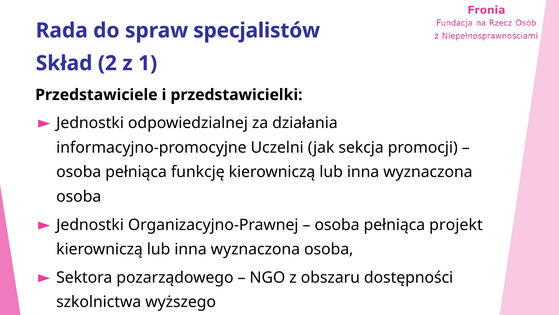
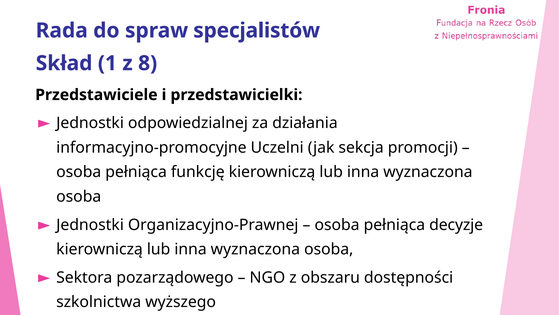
2: 2 -> 1
1: 1 -> 8
projekt: projekt -> decyzje
